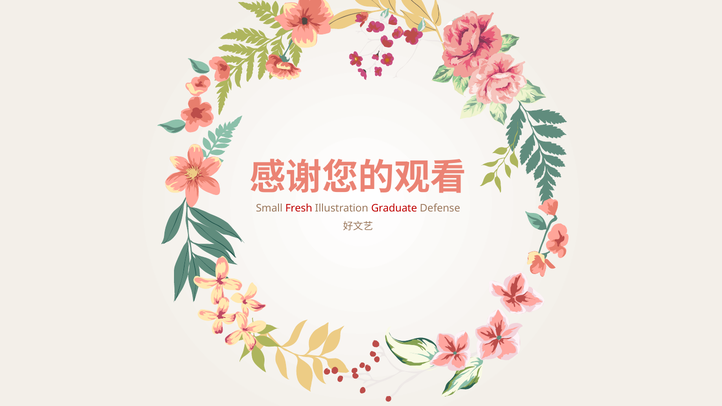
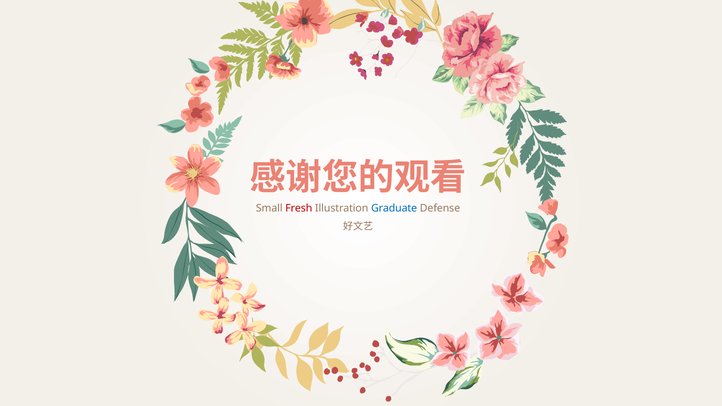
Graduate colour: red -> blue
